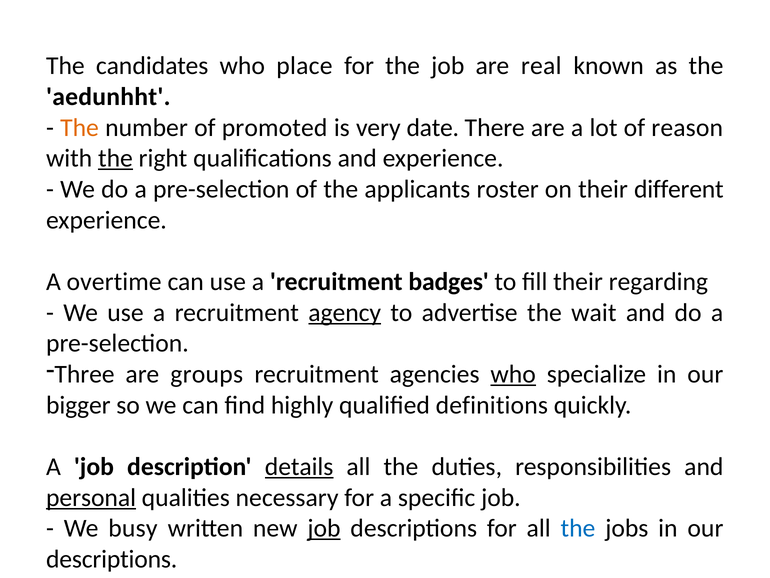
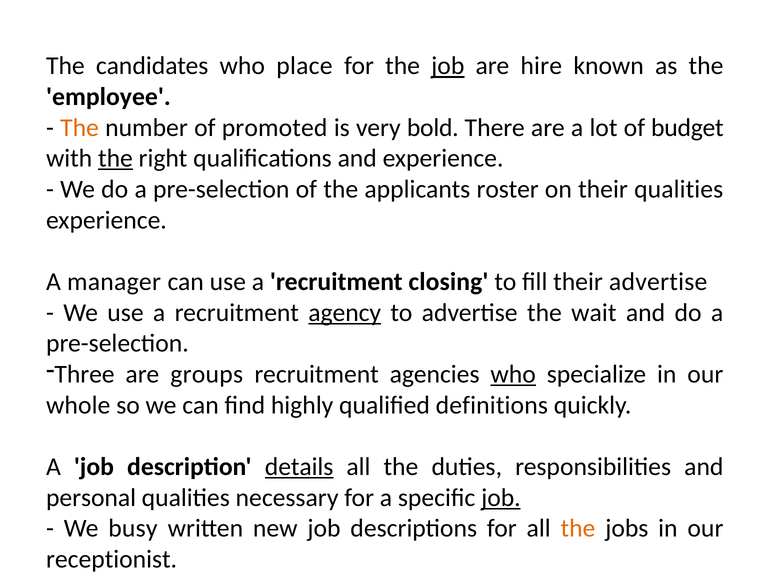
job at (448, 66) underline: none -> present
real: real -> hire
aedunhht: aedunhht -> employee
date: date -> bold
reason: reason -> budget
their different: different -> qualities
overtime: overtime -> manager
badges: badges -> closing
their regarding: regarding -> advertise
bigger: bigger -> whole
personal underline: present -> none
job at (501, 497) underline: none -> present
job at (324, 528) underline: present -> none
the at (578, 528) colour: blue -> orange
descriptions at (112, 559): descriptions -> receptionist
